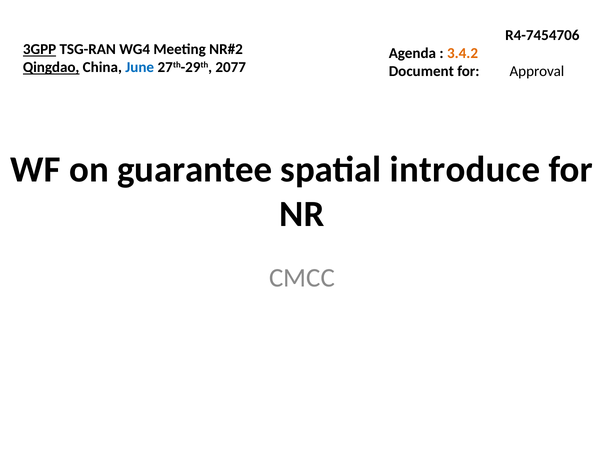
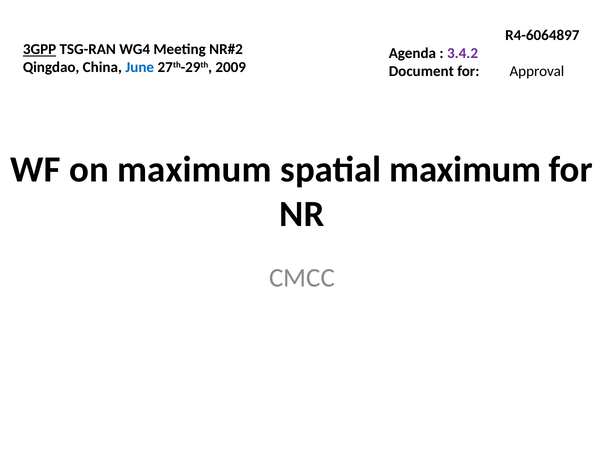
R4-7454706: R4-7454706 -> R4-6064897
3.4.2 colour: orange -> purple
Qingdao underline: present -> none
2077: 2077 -> 2009
on guarantee: guarantee -> maximum
spatial introduce: introduce -> maximum
